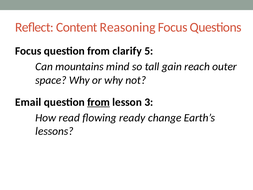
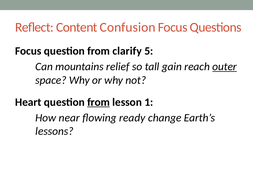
Reasoning: Reasoning -> Confusion
mind: mind -> relief
outer underline: none -> present
Email: Email -> Heart
3: 3 -> 1
read: read -> near
